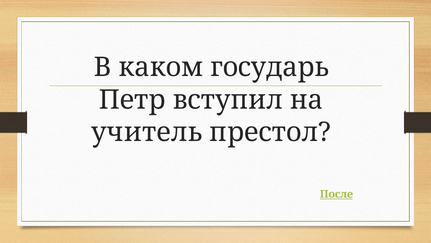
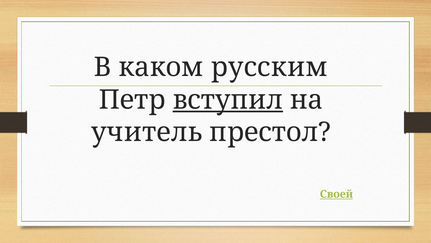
государь: государь -> русским
вступил underline: none -> present
После: После -> Своей
